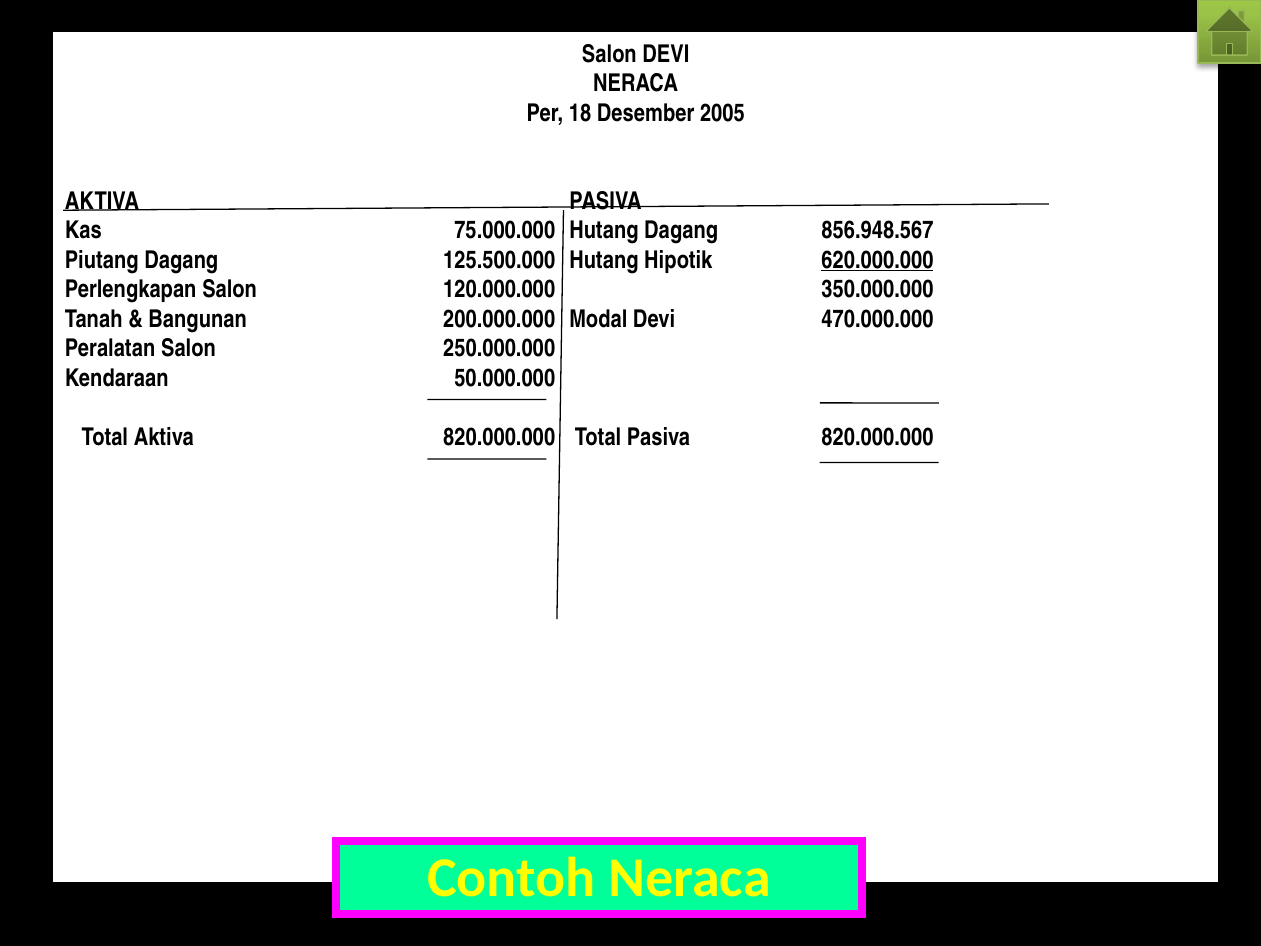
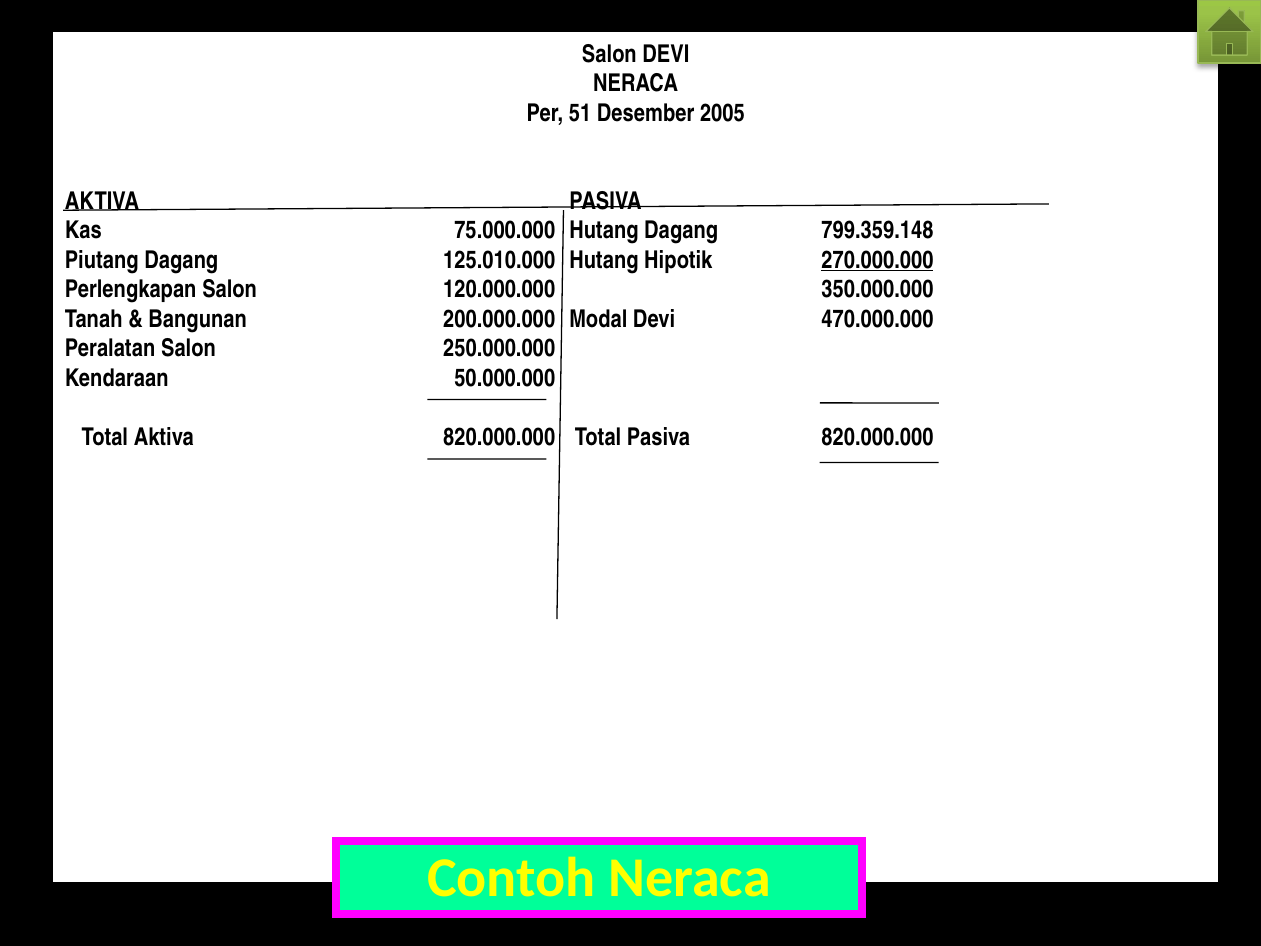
18: 18 -> 51
856.948.567: 856.948.567 -> 799.359.148
125.500.000: 125.500.000 -> 125.010.000
620.000.000: 620.000.000 -> 270.000.000
